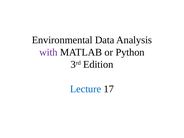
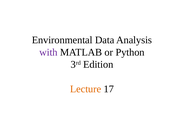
Lecture colour: blue -> orange
